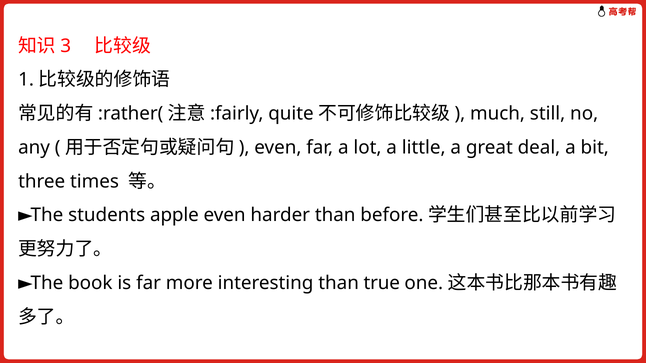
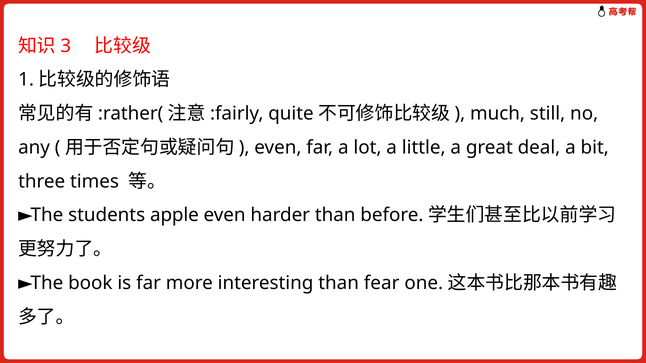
true: true -> fear
